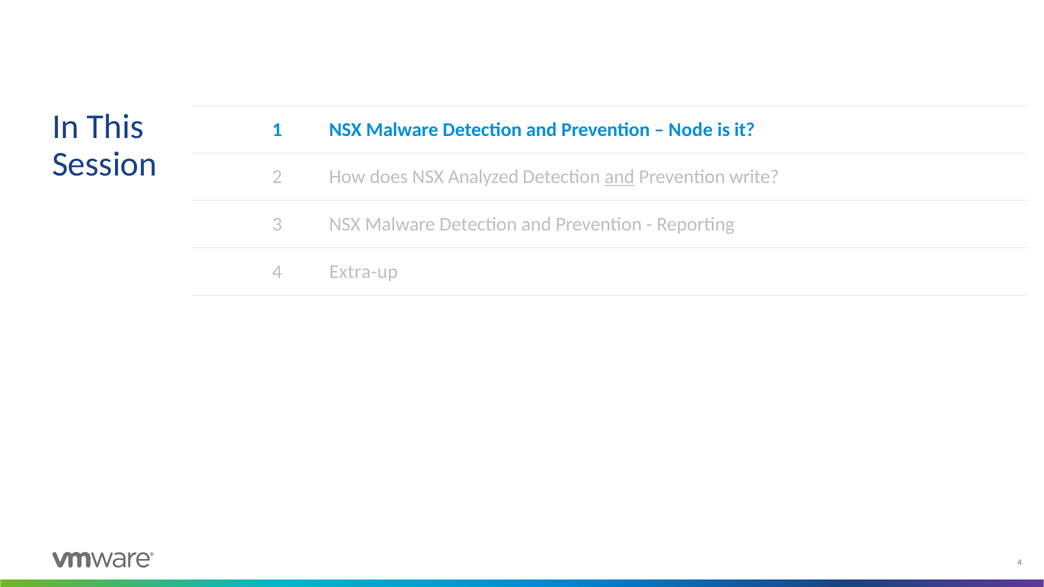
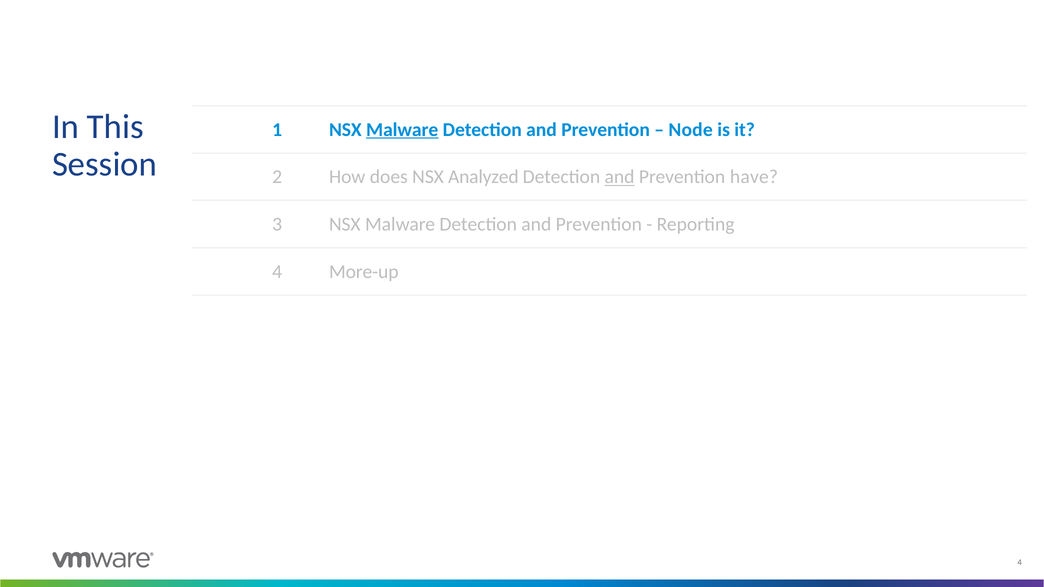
Malware at (402, 130) underline: none -> present
write: write -> have
Extra-up: Extra-up -> More-up
